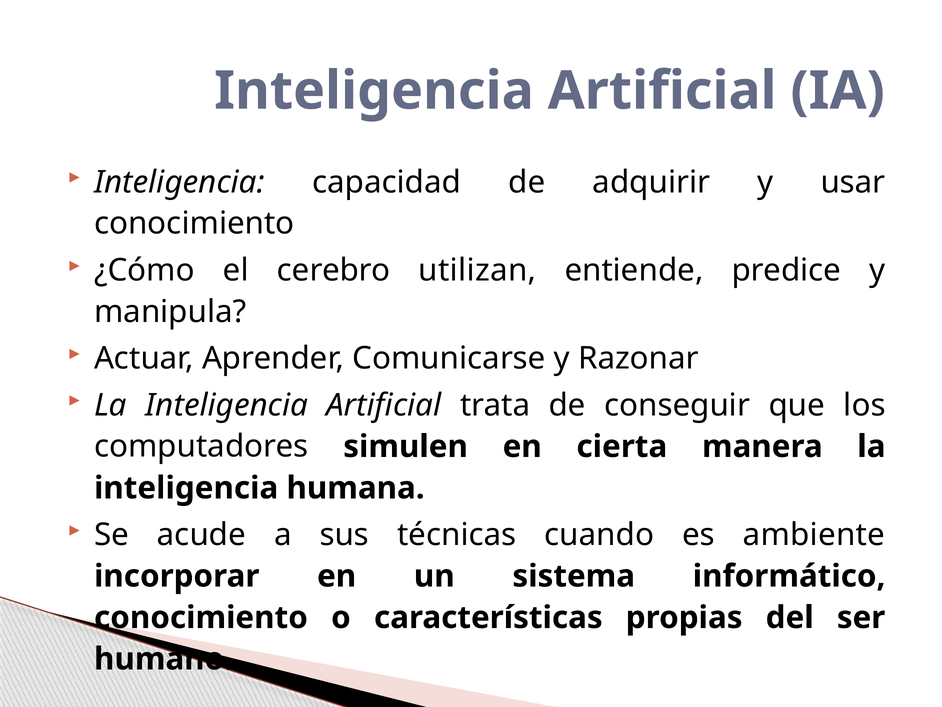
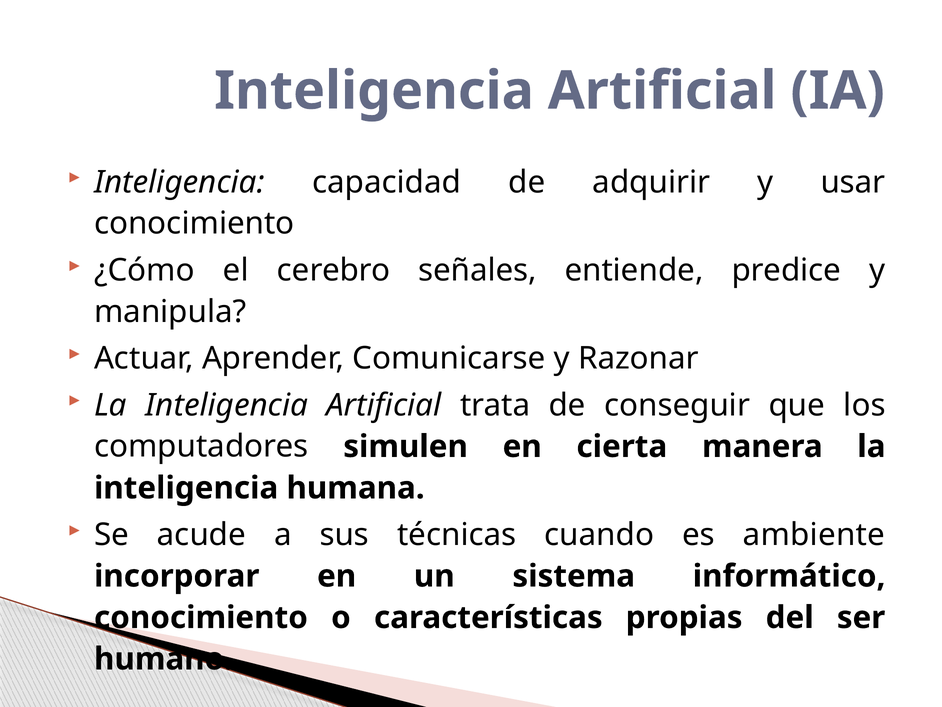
utilizan: utilizan -> señales
